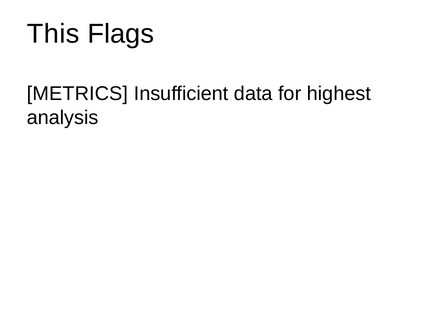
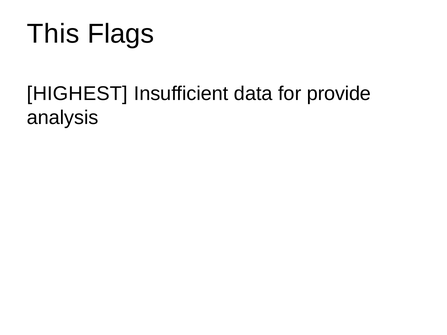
METRICS: METRICS -> HIGHEST
highest: highest -> provide
